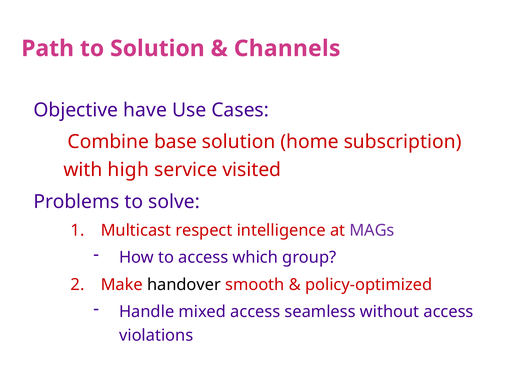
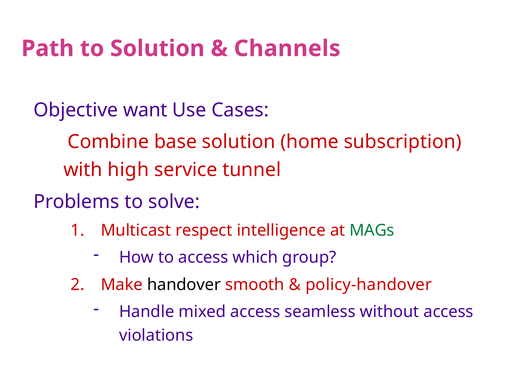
have: have -> want
visited: visited -> tunnel
MAGs colour: purple -> green
policy-optimized: policy-optimized -> policy-handover
